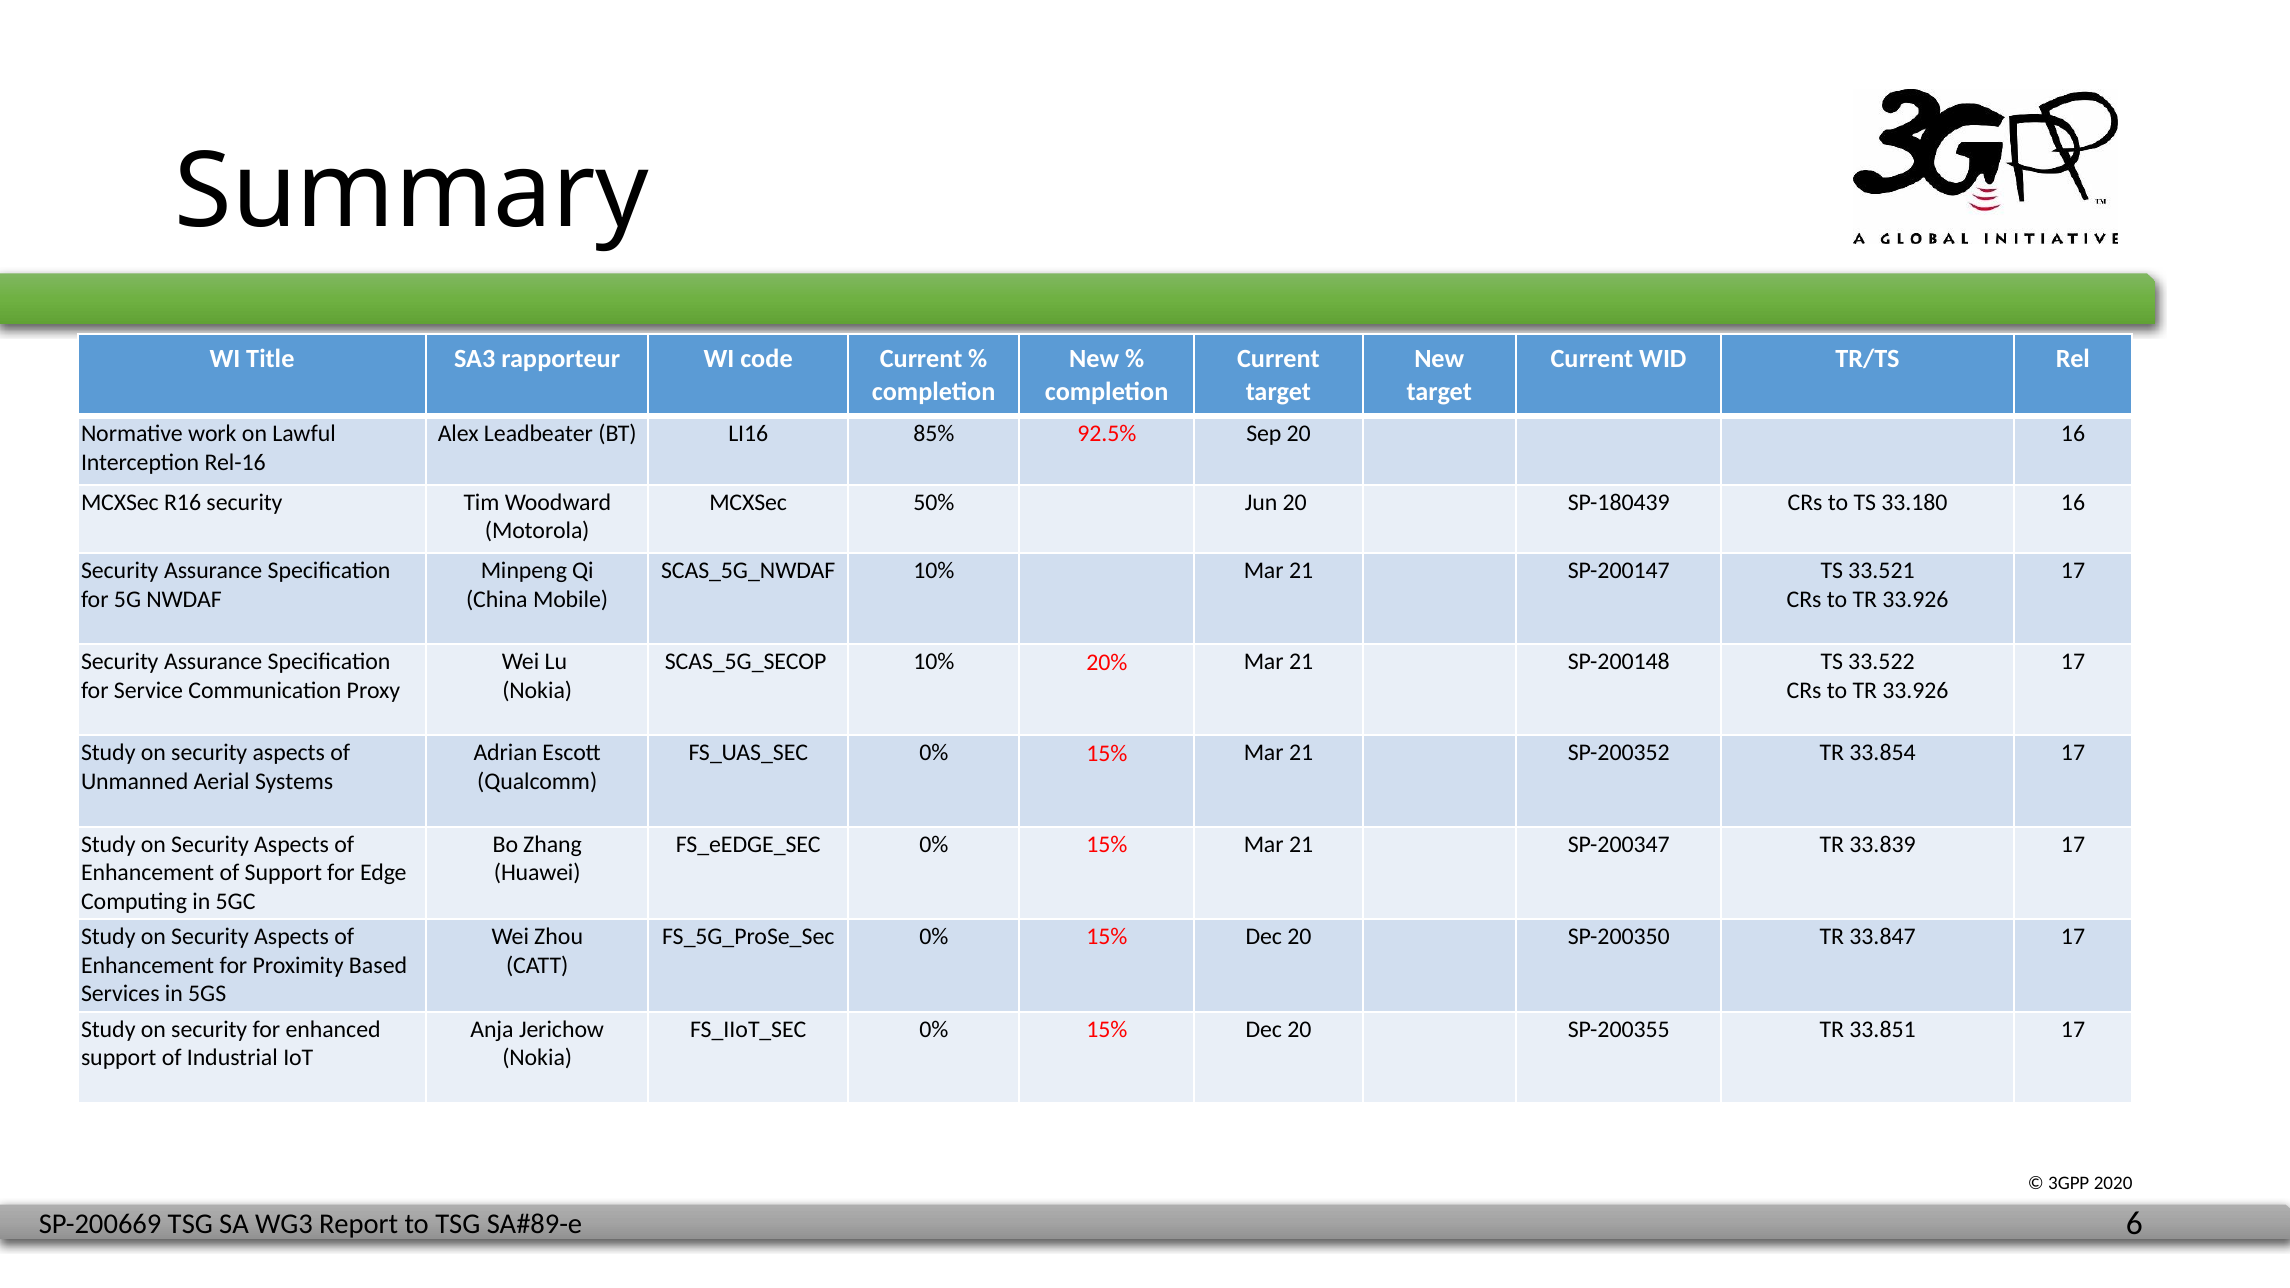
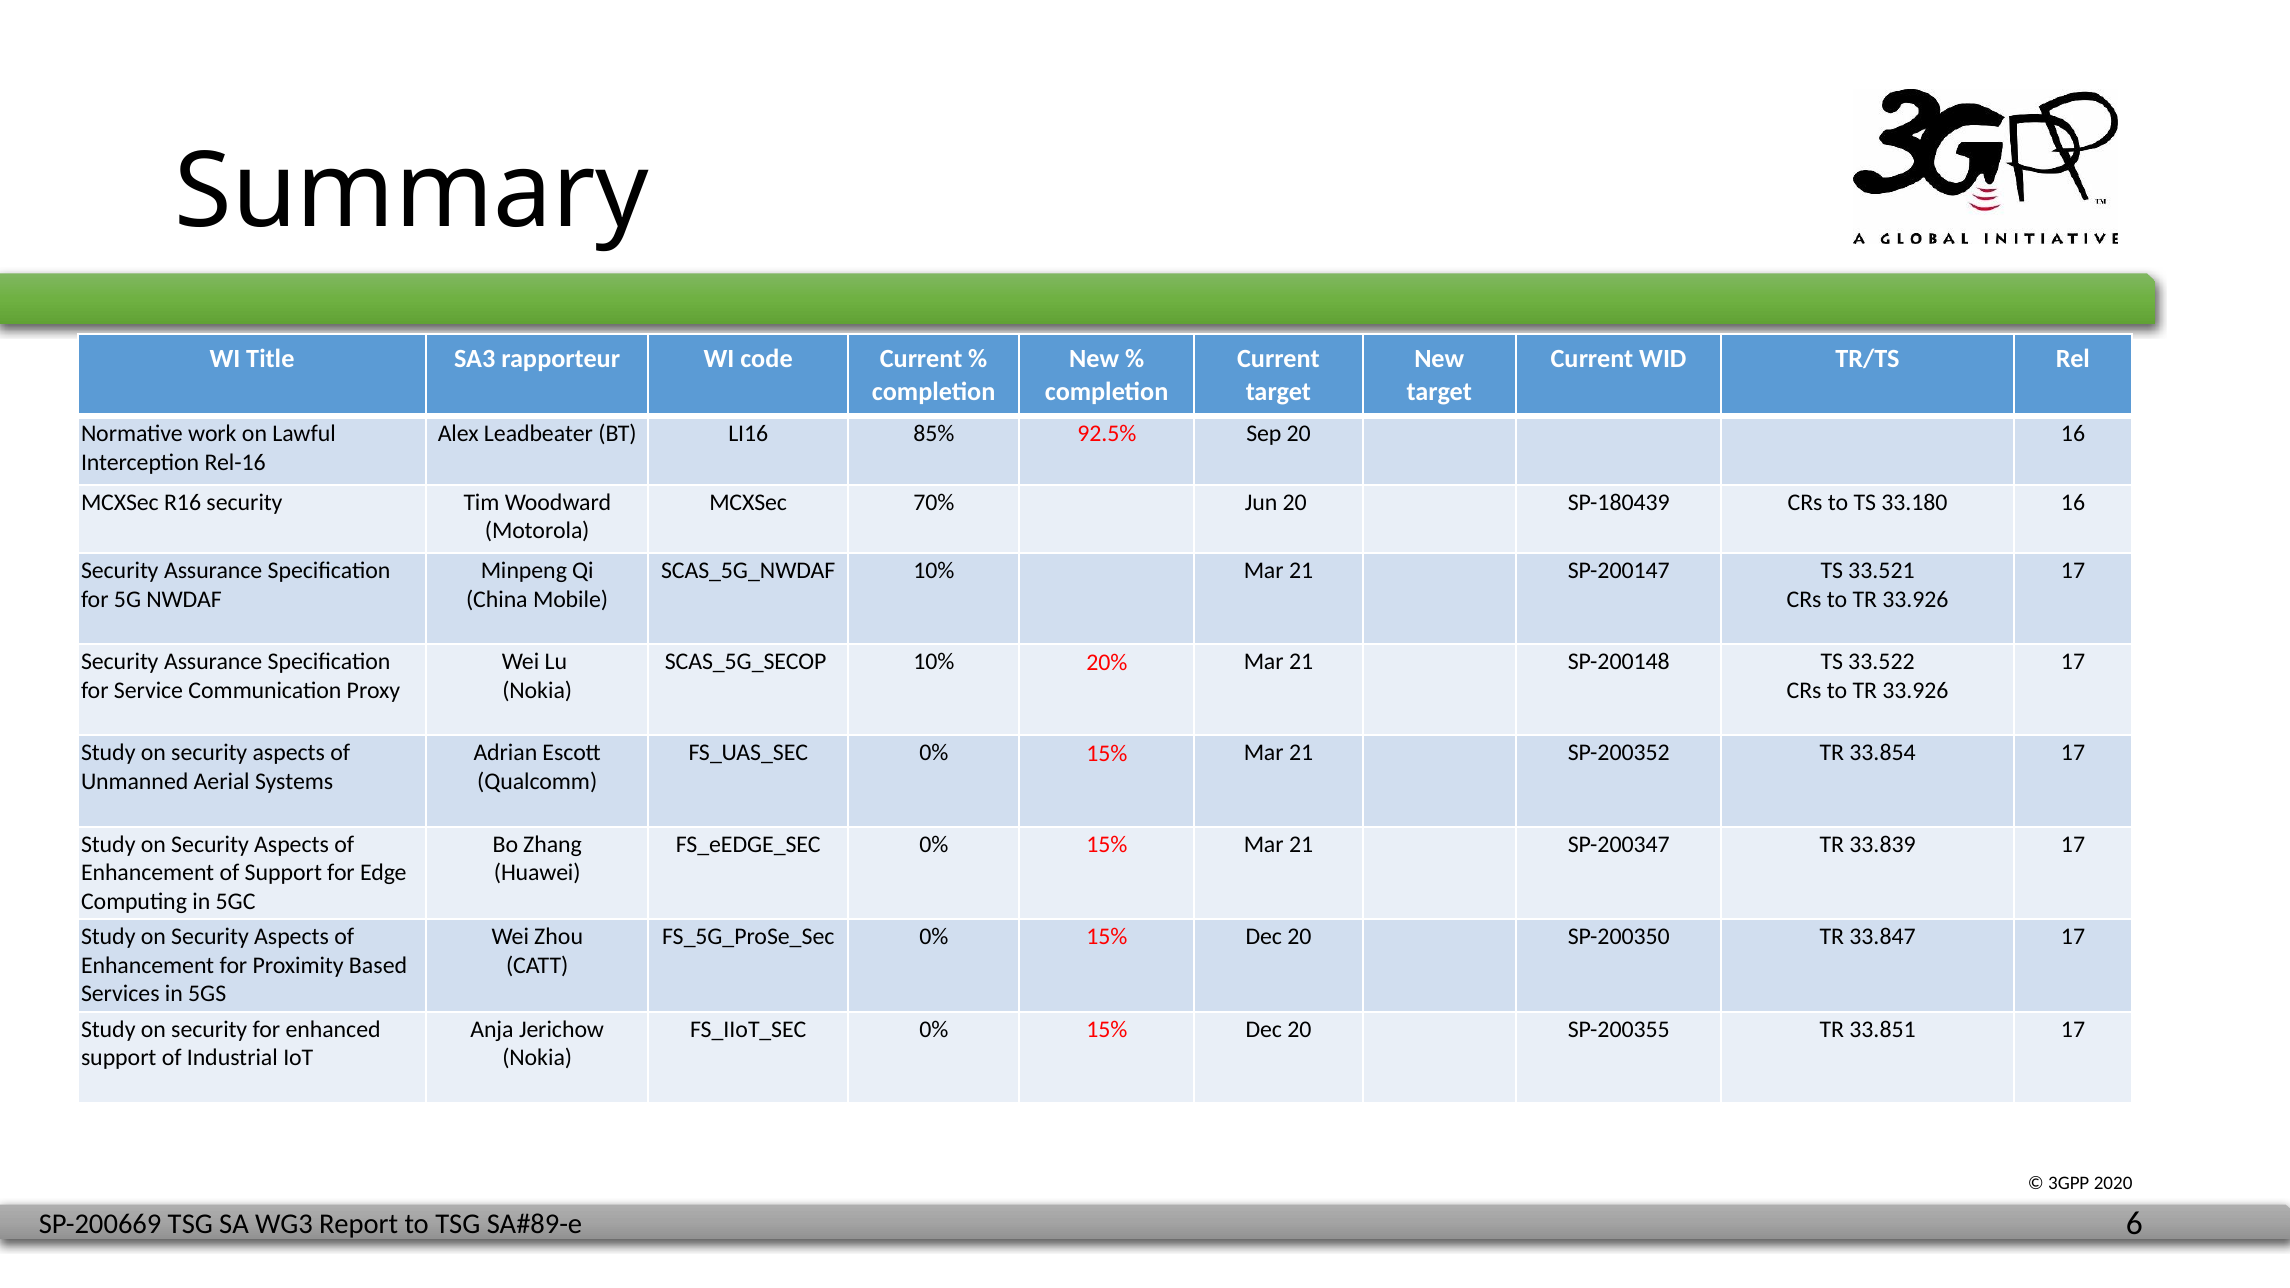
50%: 50% -> 70%
